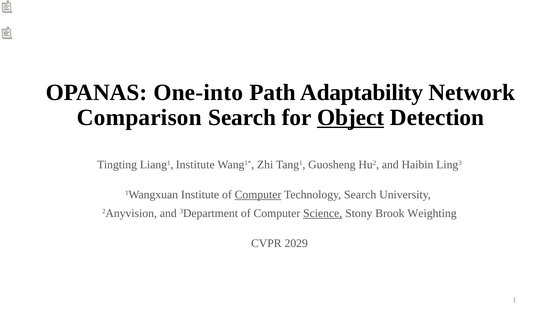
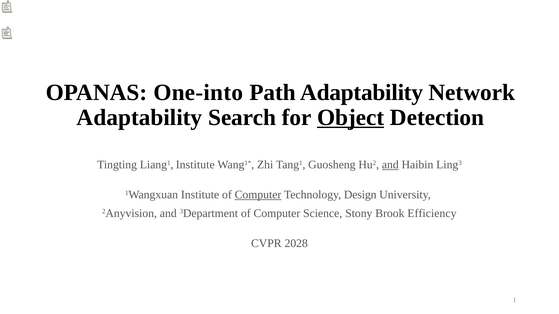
Comparison at (139, 118): Comparison -> Adaptability
and at (390, 165) underline: none -> present
Technology Search: Search -> Design
Science underline: present -> none
Weighting: Weighting -> Efficiency
2029: 2029 -> 2028
